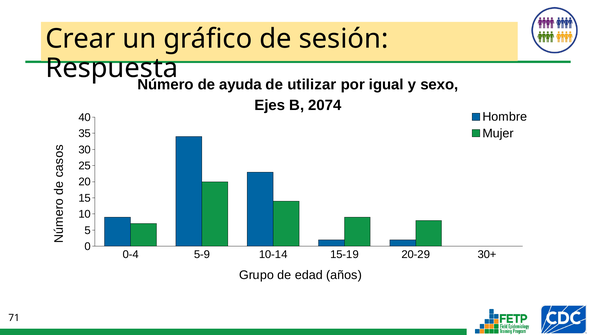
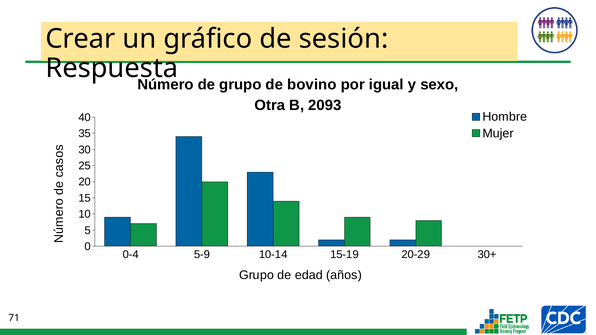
de ayuda: ayuda -> grupo
utilizar: utilizar -> bovino
Ejes: Ejes -> Otra
2074: 2074 -> 2093
